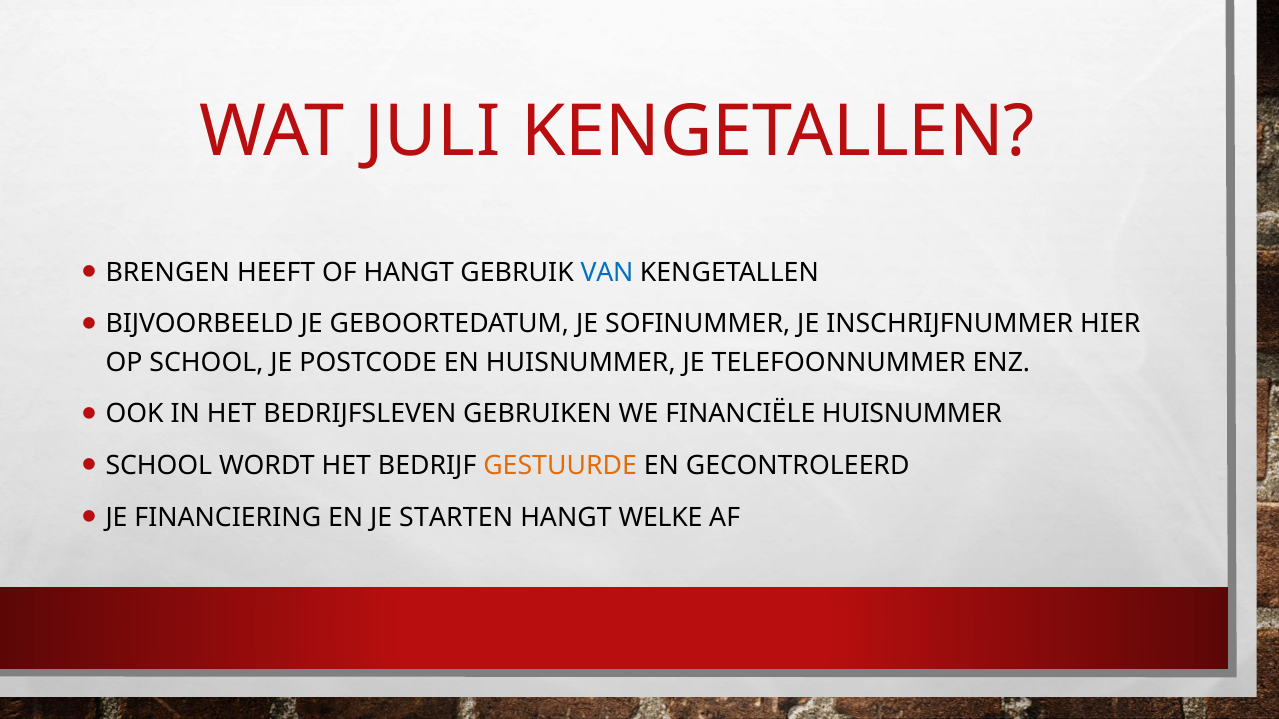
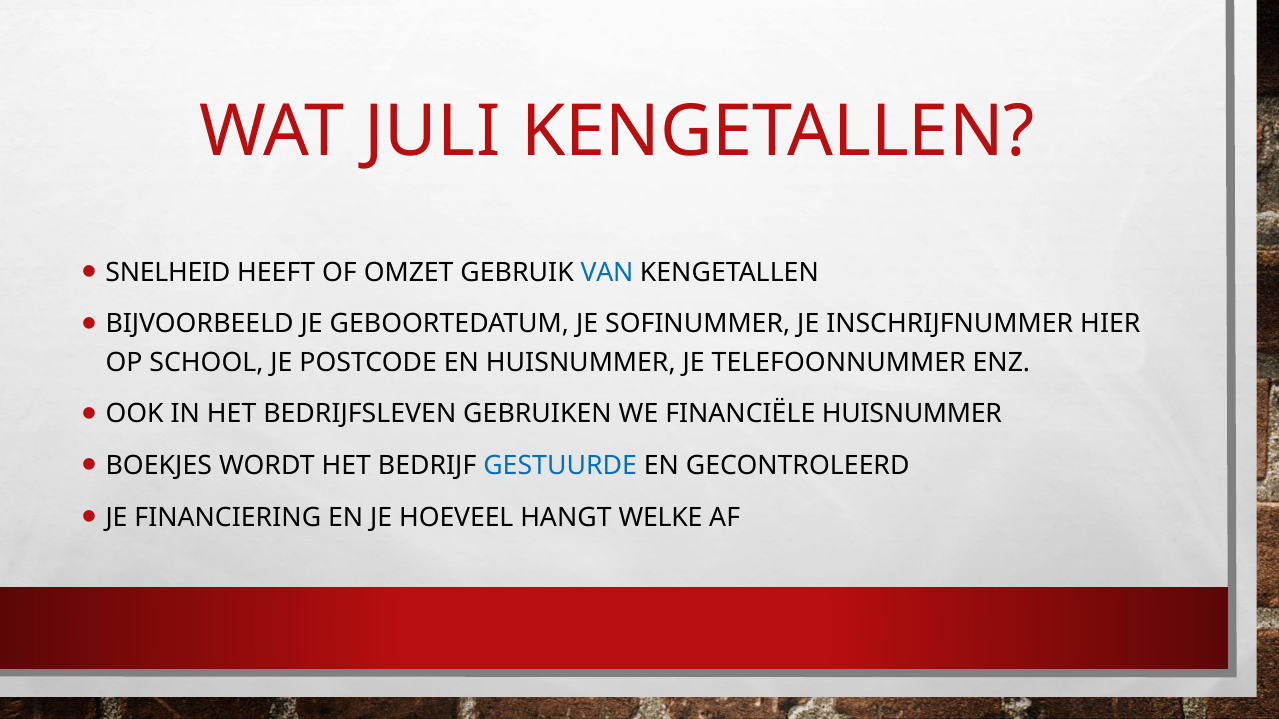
BRENGEN: BRENGEN -> SNELHEID
OF HANGT: HANGT -> OMZET
SCHOOL at (159, 466): SCHOOL -> BOEKJES
GESTUURDE colour: orange -> blue
STARTEN: STARTEN -> HOEVEEL
